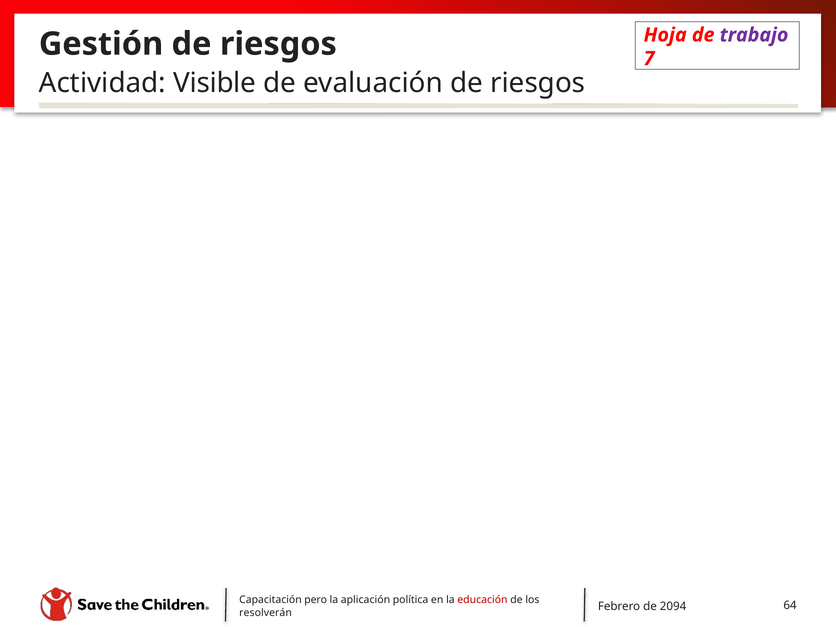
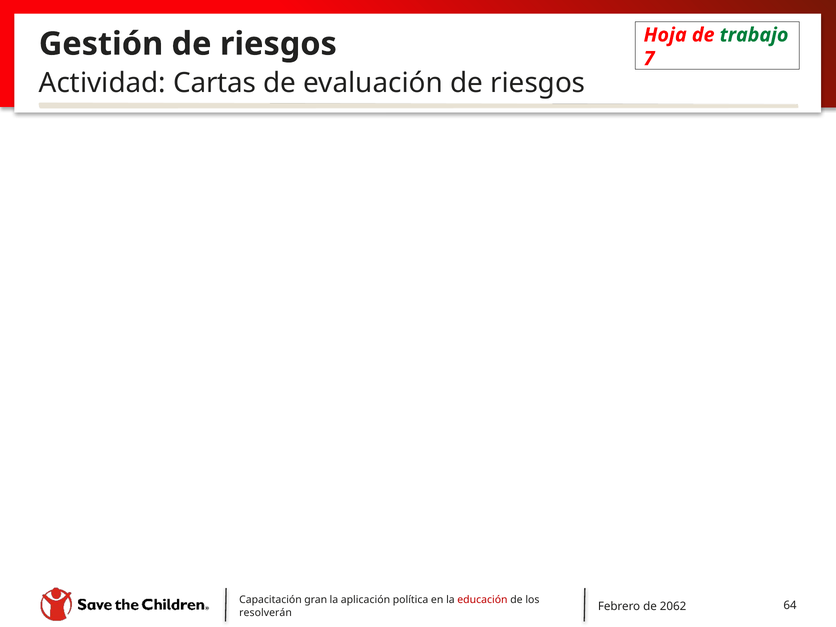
trabajo colour: purple -> green
Visible: Visible -> Cartas
pero: pero -> gran
2094: 2094 -> 2062
